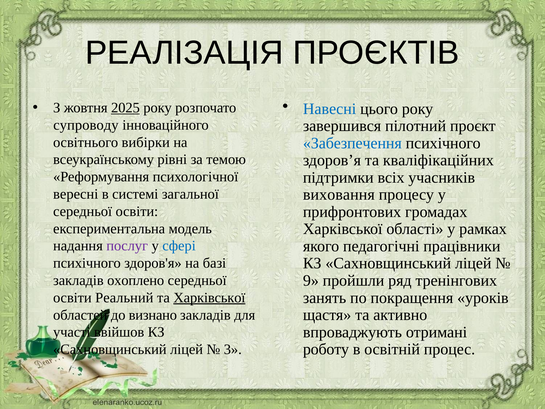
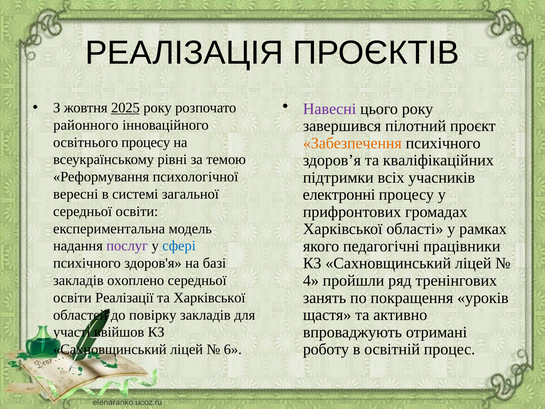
Навесні colour: blue -> purple
супроводу: супроводу -> районного
освітнього вибірки: вибірки -> процесу
Забезпечення colour: blue -> orange
виховання: виховання -> електронні
9: 9 -> 4
Реальний: Реальний -> Реалізації
Харківської at (209, 297) underline: present -> none
визнано: визнано -> повірку
3: 3 -> 6
